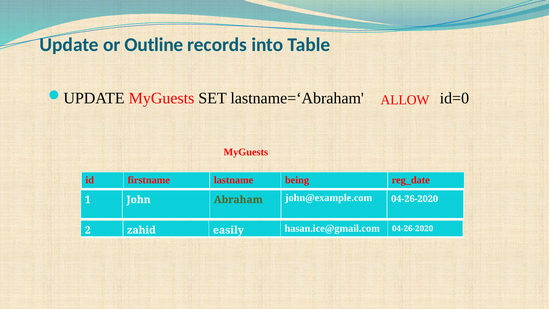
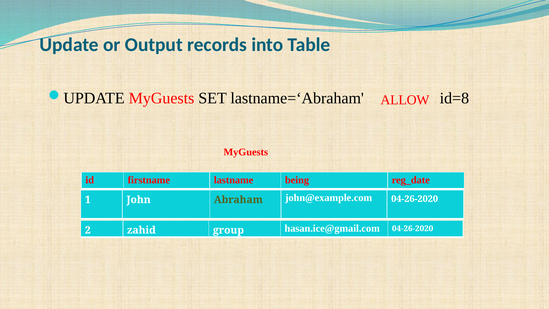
Outline: Outline -> Output
id=0: id=0 -> id=8
easily: easily -> group
